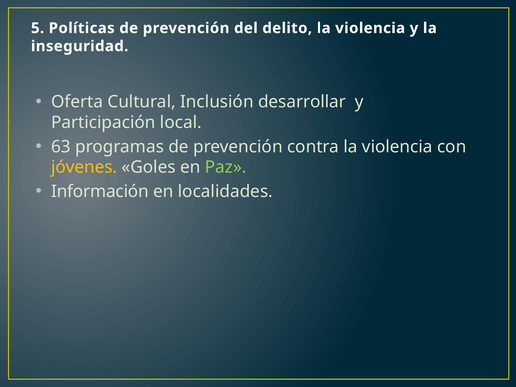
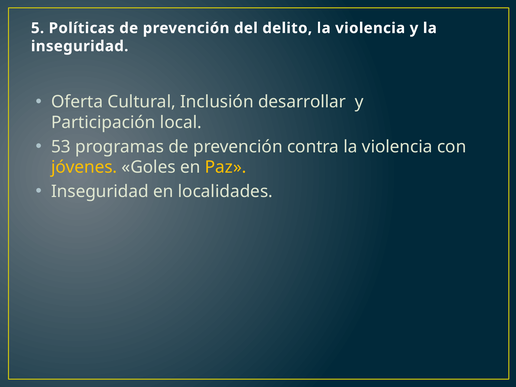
63: 63 -> 53
Paz colour: light green -> yellow
Información at (100, 191): Información -> Inseguridad
